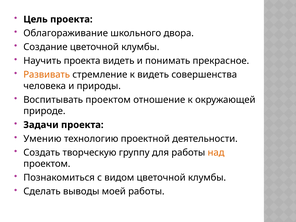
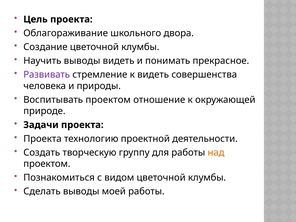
Научить проекта: проекта -> выводы
Развивать colour: orange -> purple
Умению at (42, 139): Умению -> Проекта
